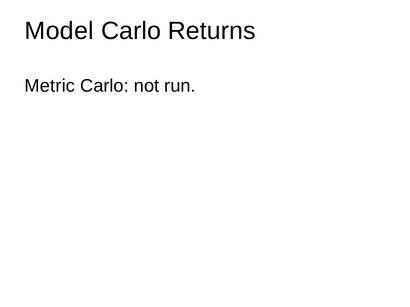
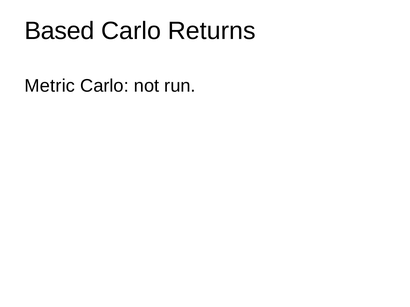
Model: Model -> Based
